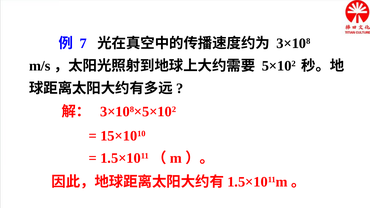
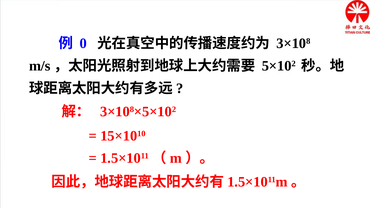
7: 7 -> 0
